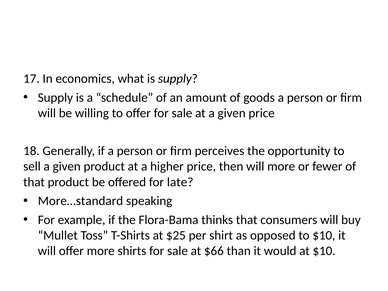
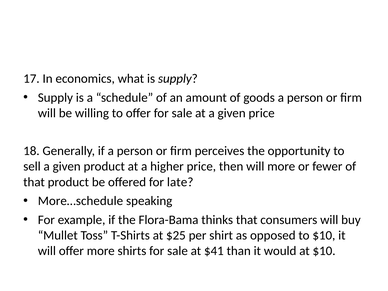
More…standard: More…standard -> More…schedule
$66: $66 -> $41
